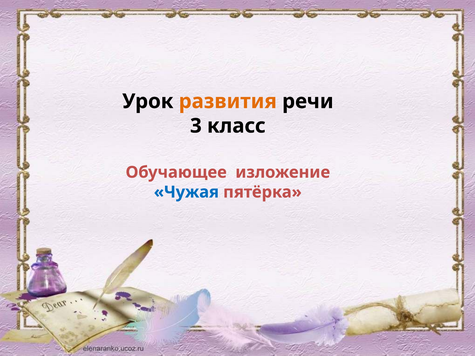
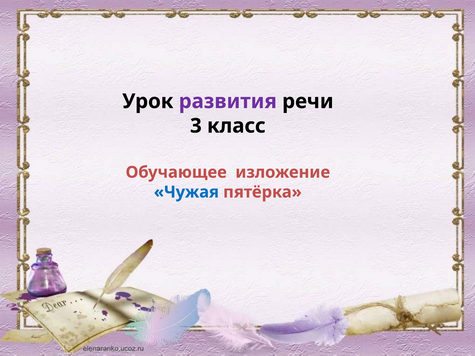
развития colour: orange -> purple
